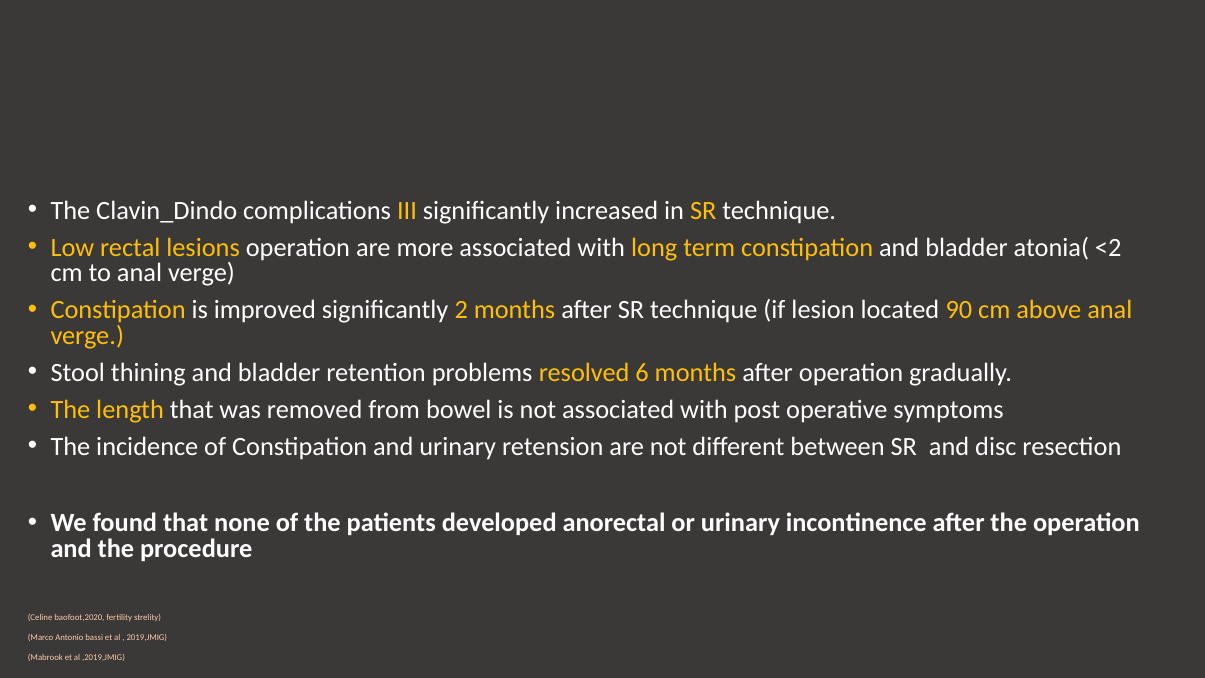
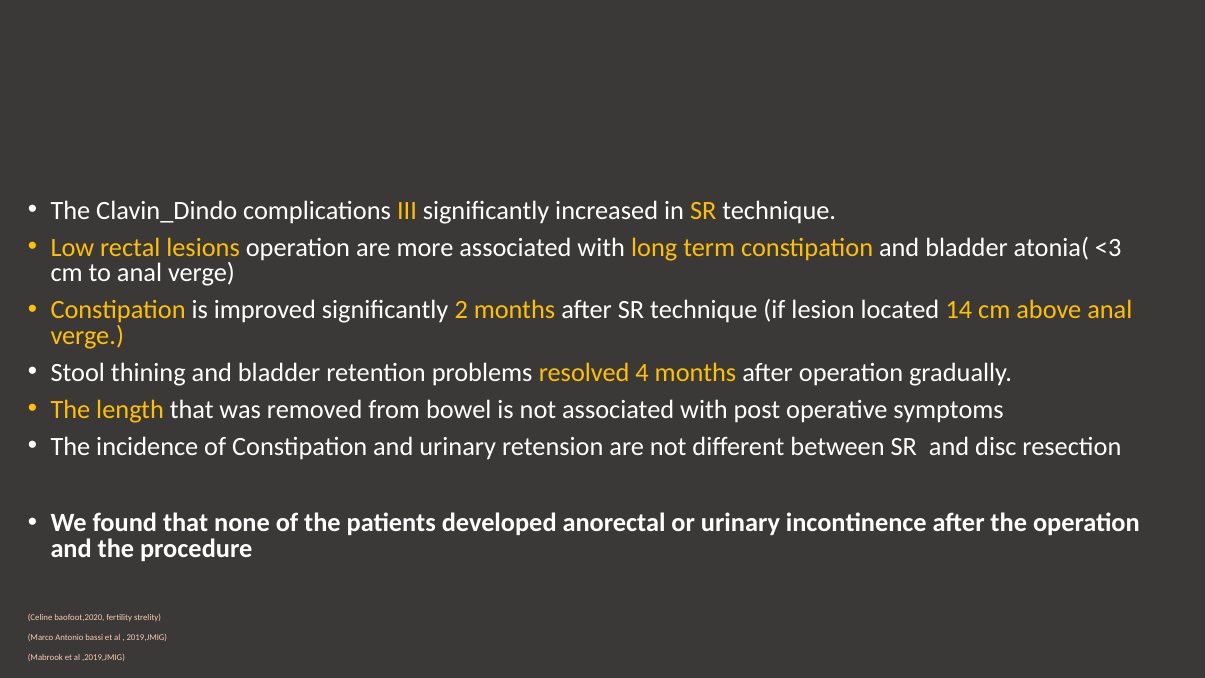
<2: <2 -> <3
90: 90 -> 14
6: 6 -> 4
